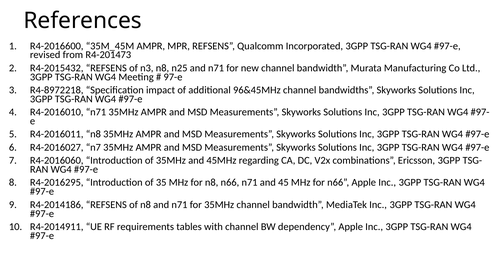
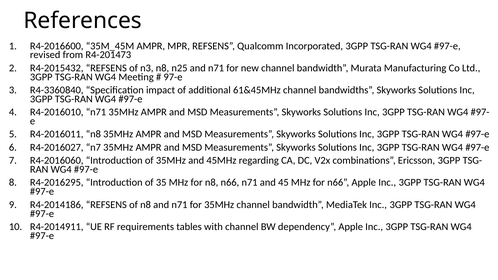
R4-8972218: R4-8972218 -> R4-3360840
96&45MHz: 96&45MHz -> 61&45MHz
